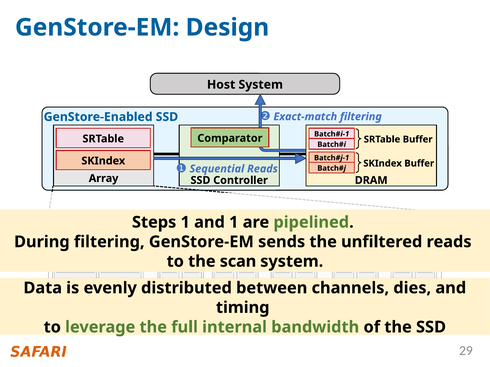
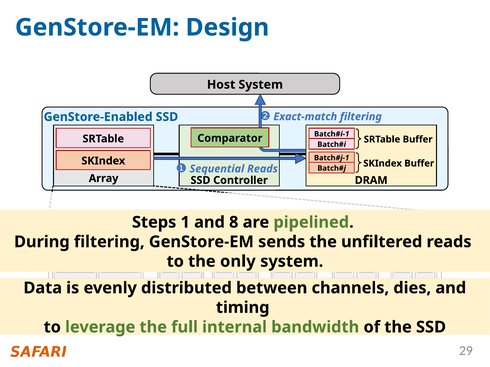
and 1: 1 -> 8
scan: scan -> only
